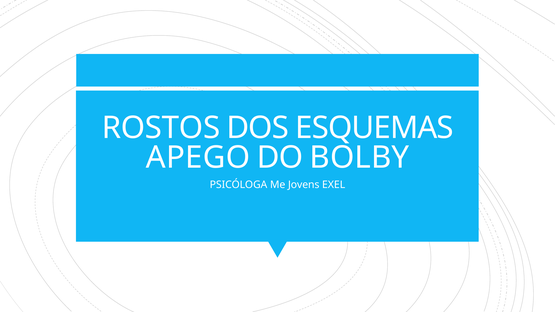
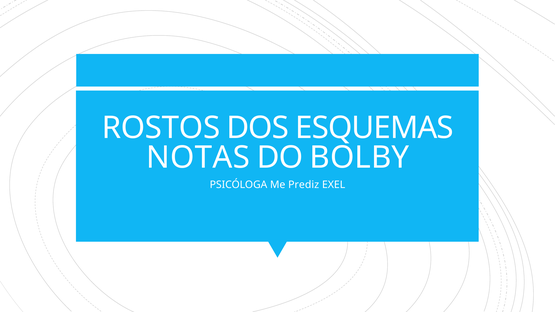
APEGO: APEGO -> NOTAS
Jovens: Jovens -> Prediz
